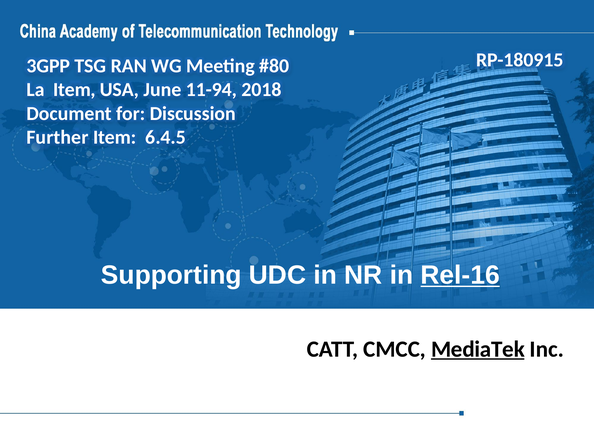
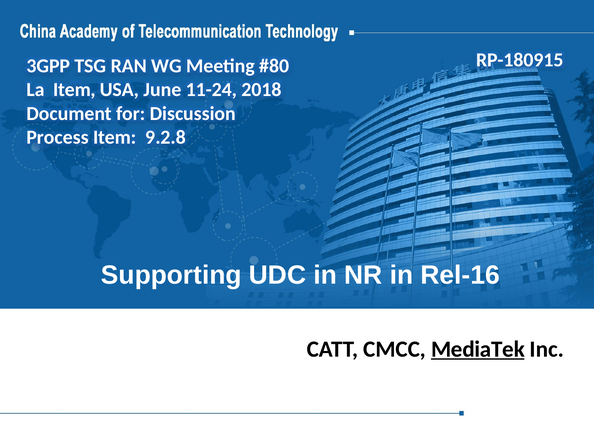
11-94: 11-94 -> 11-24
Further: Further -> Process
6.4.5: 6.4.5 -> 9.2.8
Rel-16 underline: present -> none
